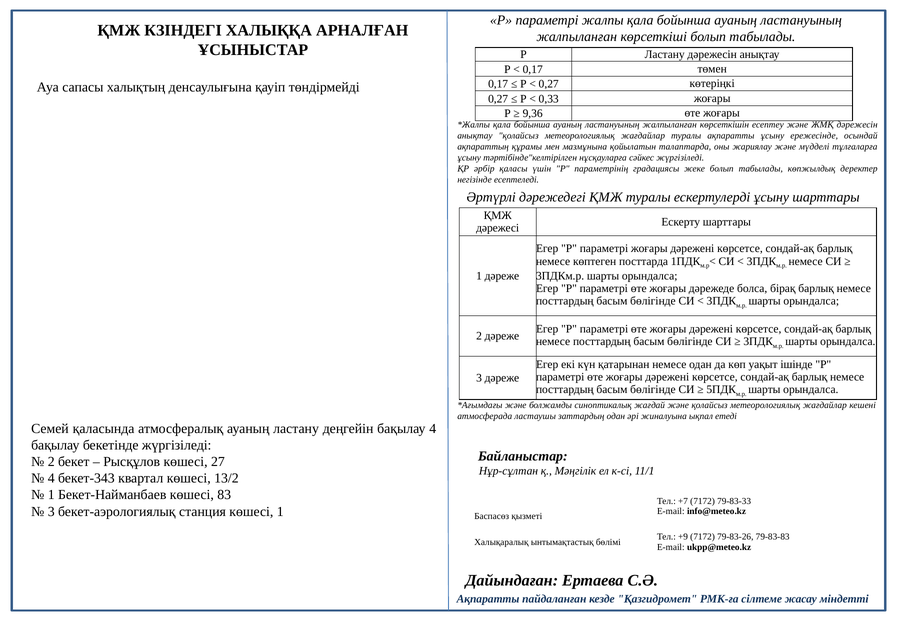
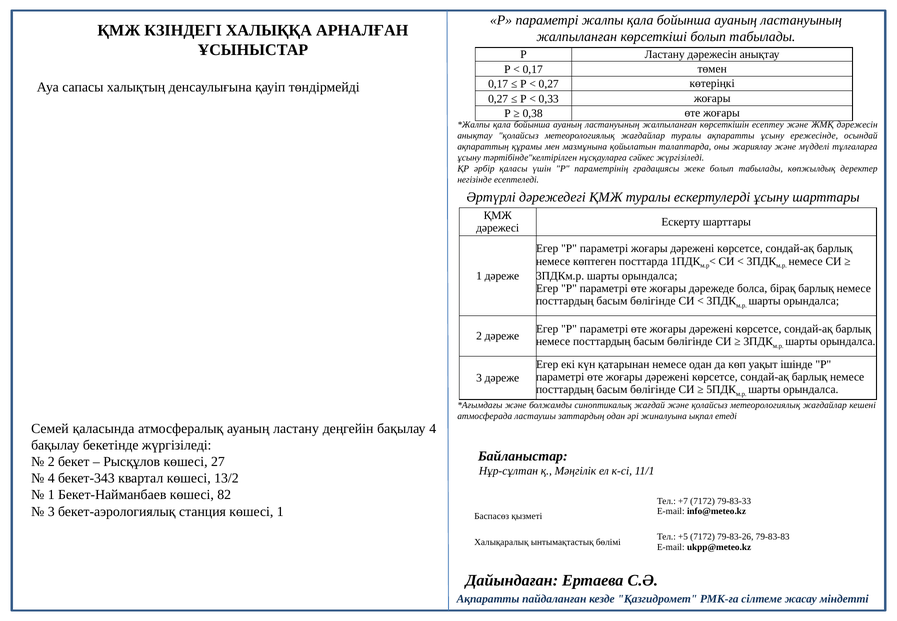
9,36: 9,36 -> 0,38
83: 83 -> 82
+9: +9 -> +5
